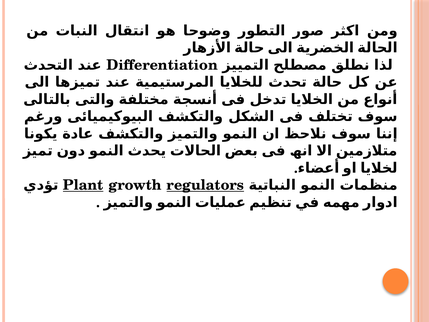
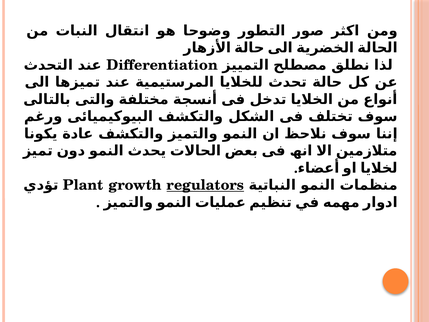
Plant underline: present -> none
